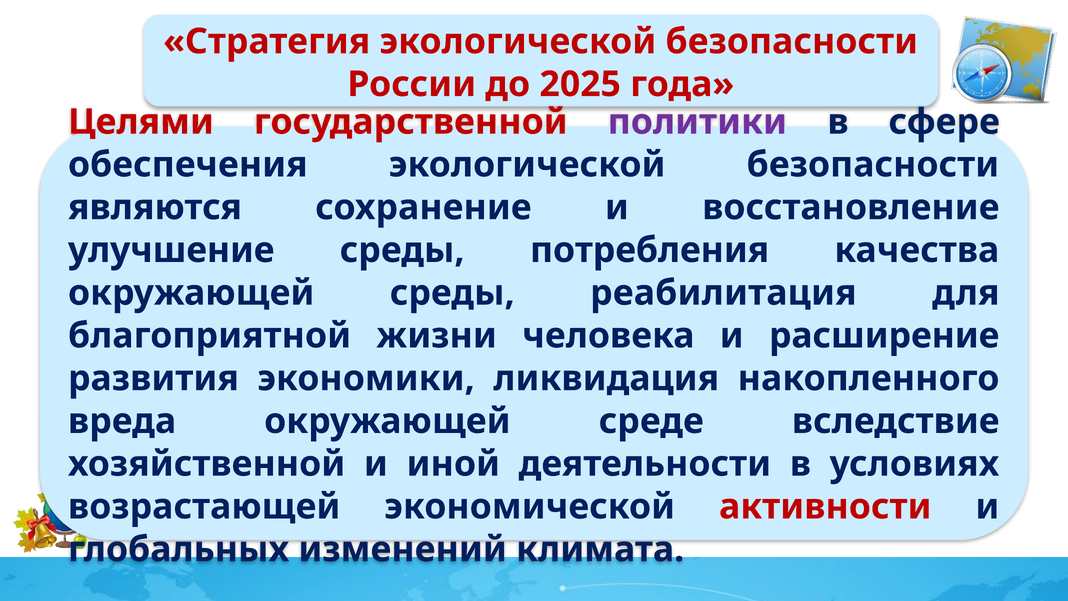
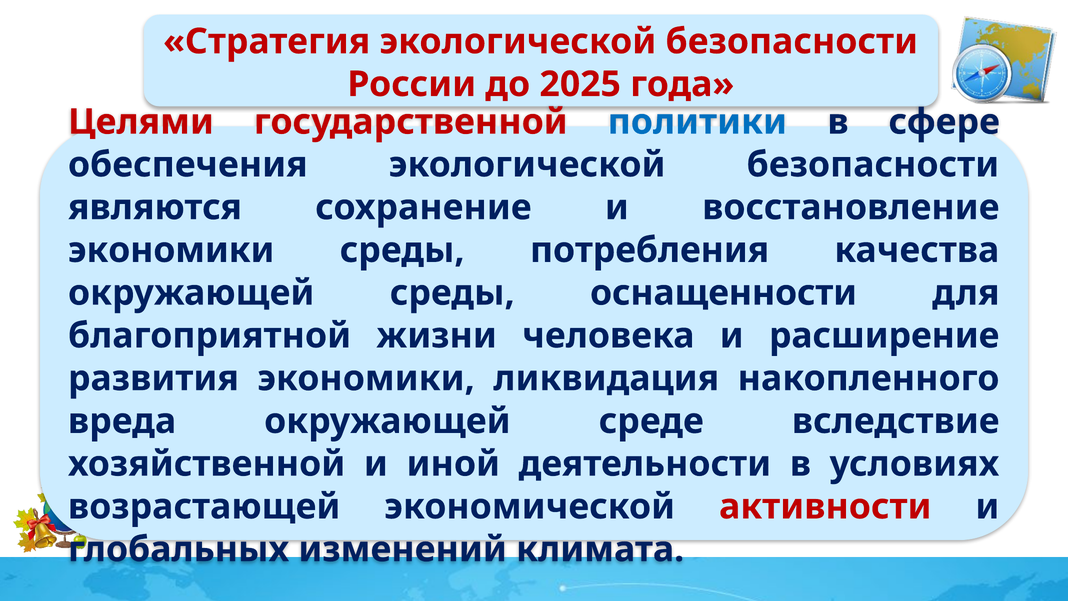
политики colour: purple -> blue
улучшение at (171, 250): улучшение -> экономики
реабилитация: реабилитация -> оснащенности
